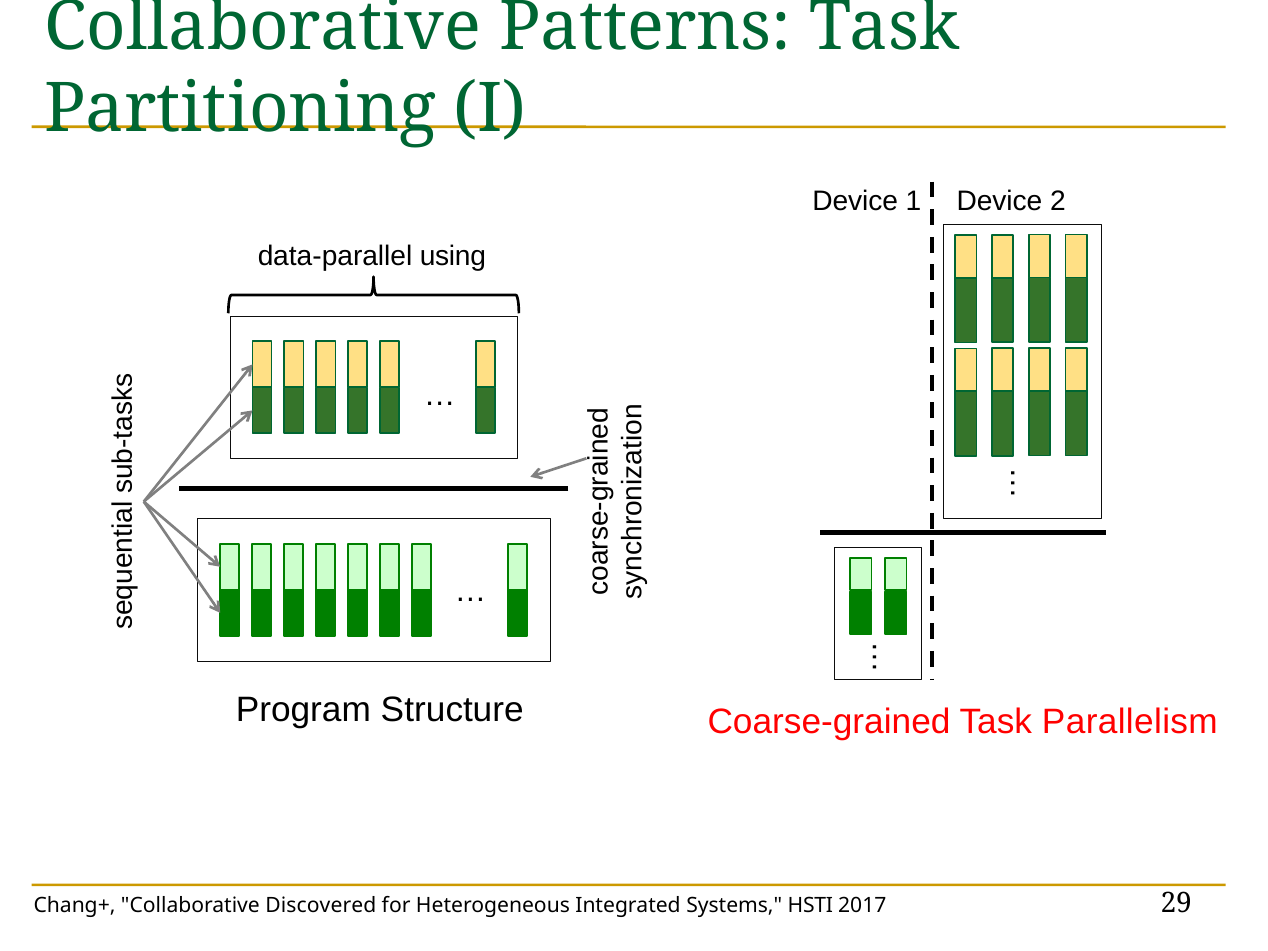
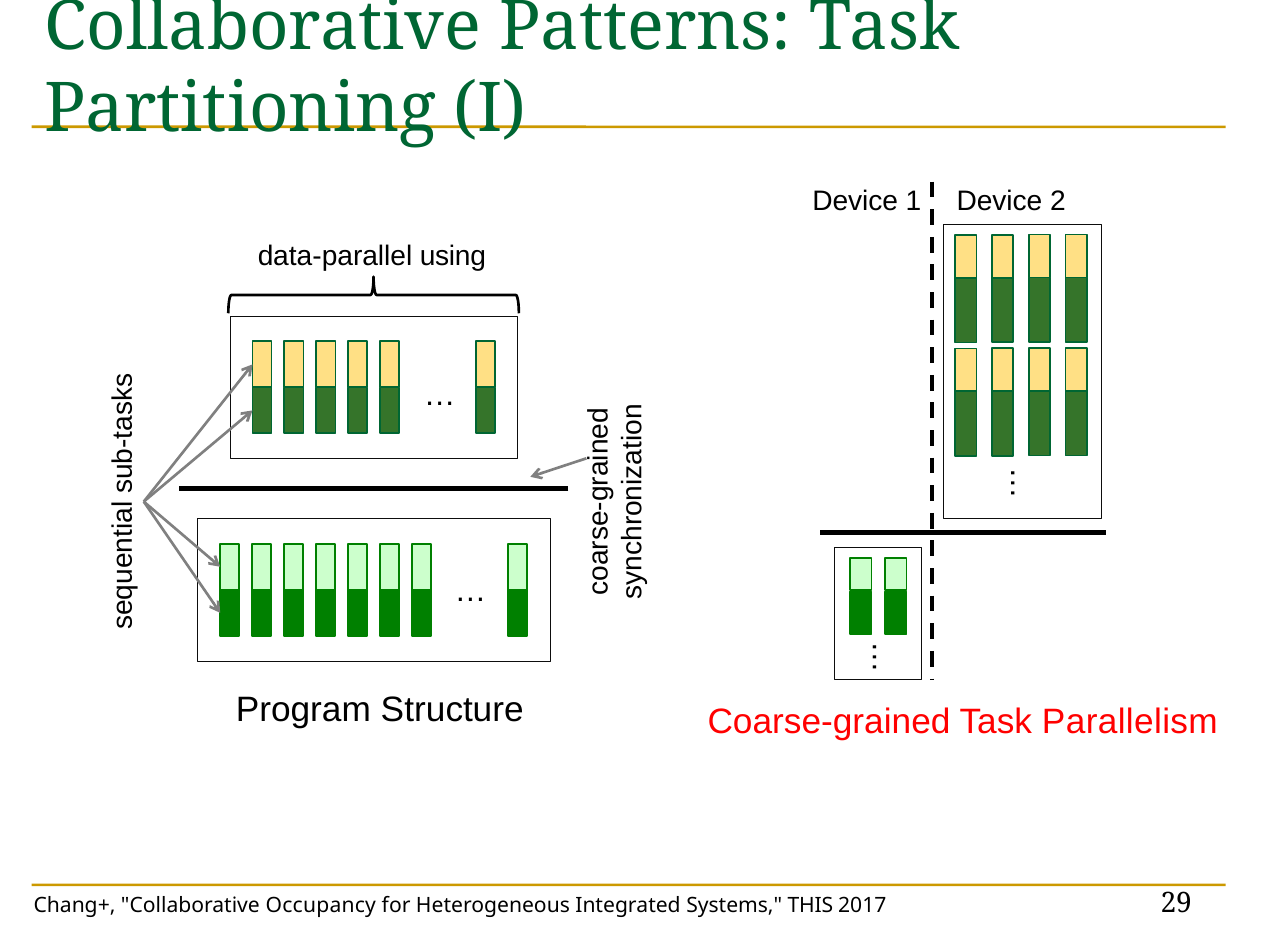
Discovered: Discovered -> Occupancy
HSTI: HSTI -> THIS
